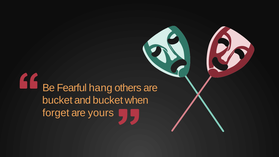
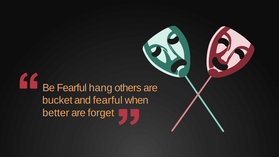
and bucket: bucket -> fearful
forget: forget -> better
yours: yours -> forget
